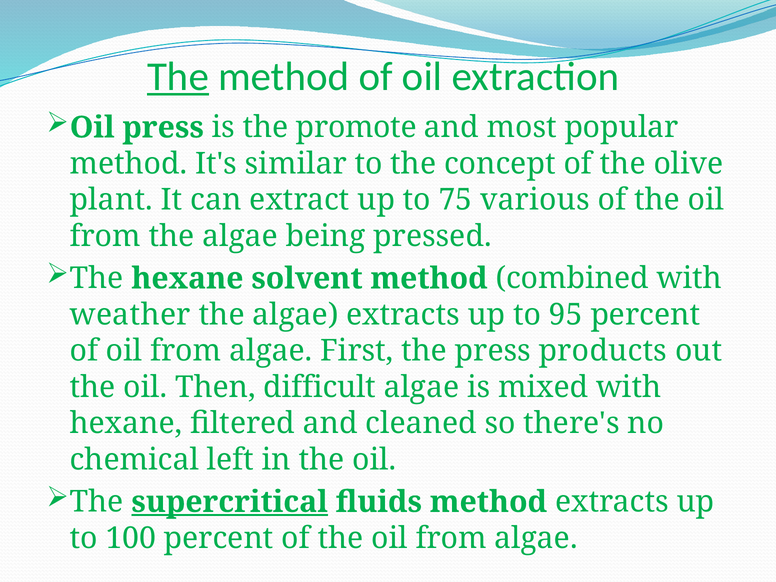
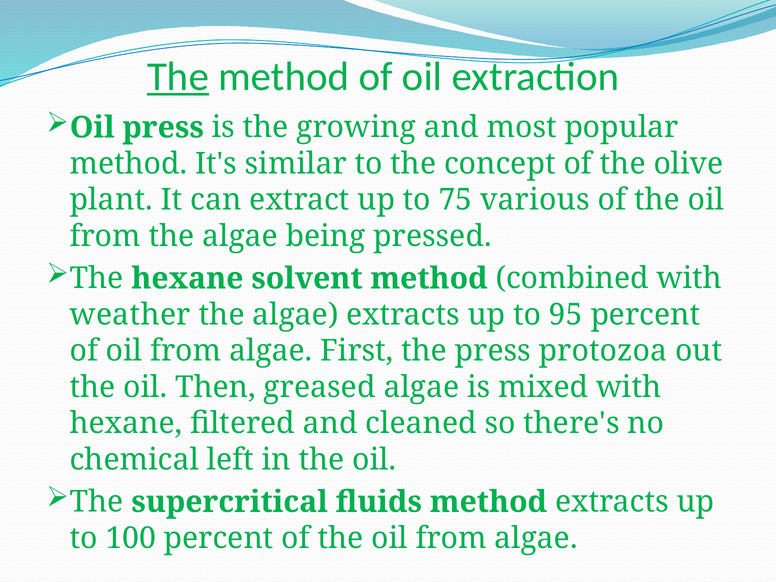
promote: promote -> growing
products: products -> protozoa
difficult: difficult -> greased
supercritical underline: present -> none
